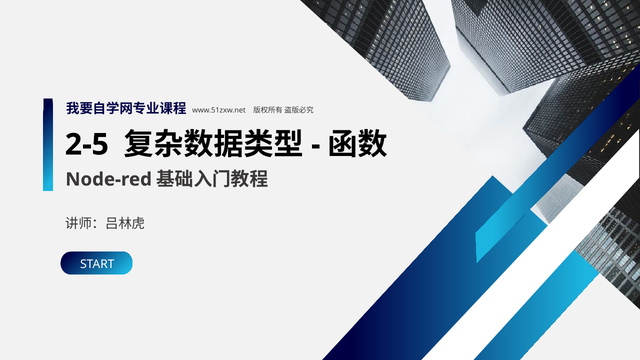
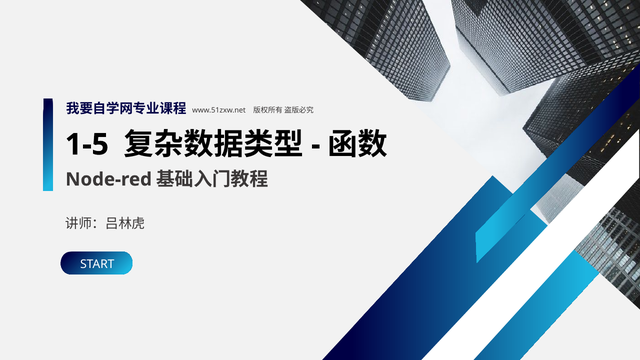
2-5: 2-5 -> 1-5
